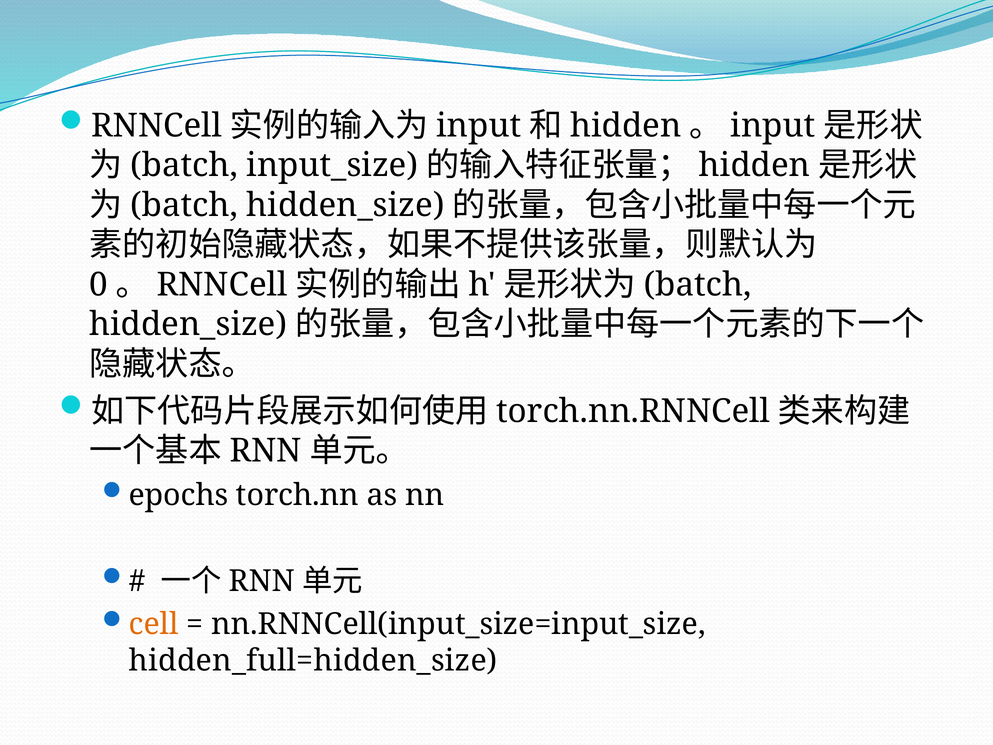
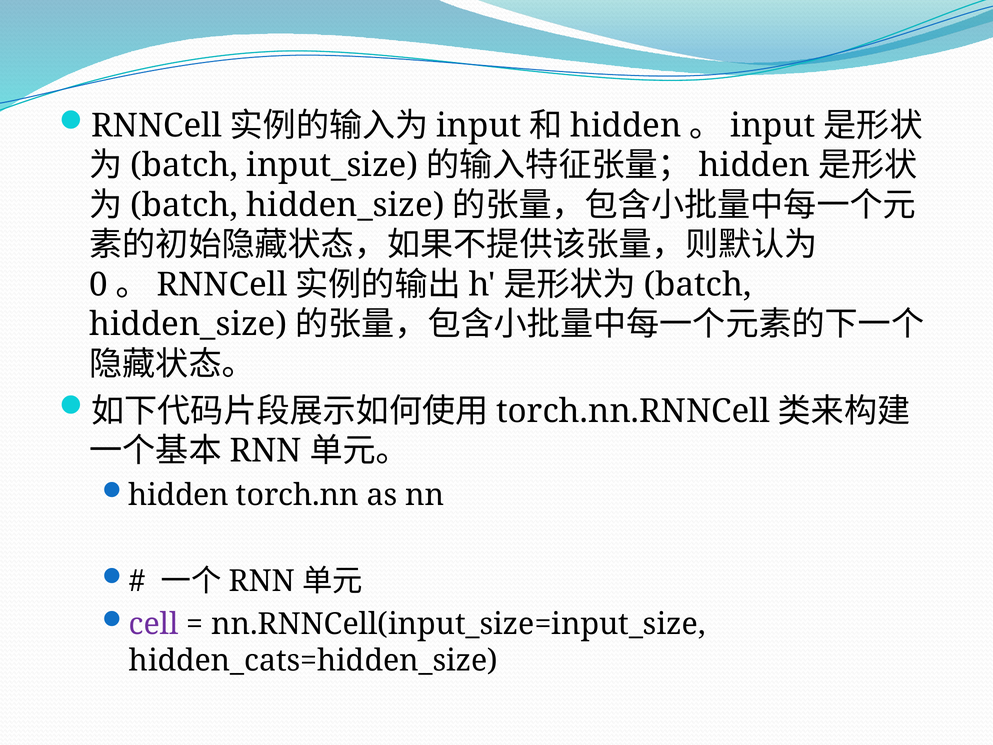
epochs at (179, 495): epochs -> hidden
cell colour: orange -> purple
hidden_full=hidden_size: hidden_full=hidden_size -> hidden_cats=hidden_size
